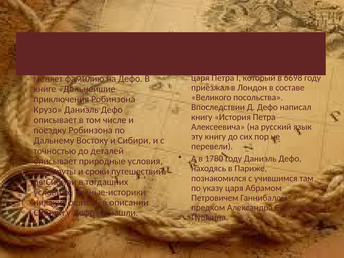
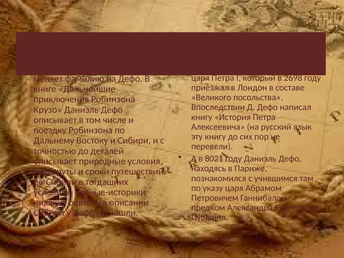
6698: 6698 -> 2698
1780: 1780 -> 8021
